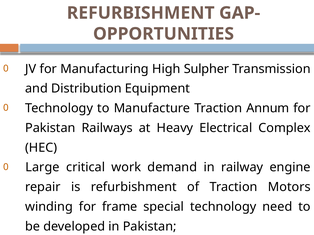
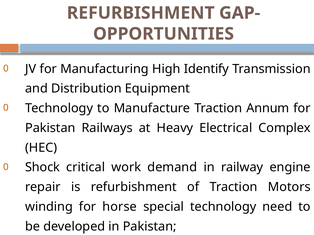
Sulpher: Sulpher -> Identify
Large: Large -> Shock
frame: frame -> horse
